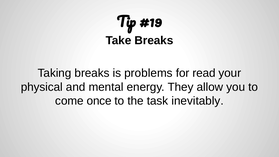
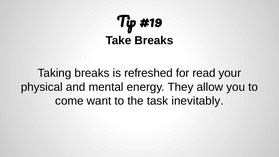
problems: problems -> refreshed
once: once -> want
